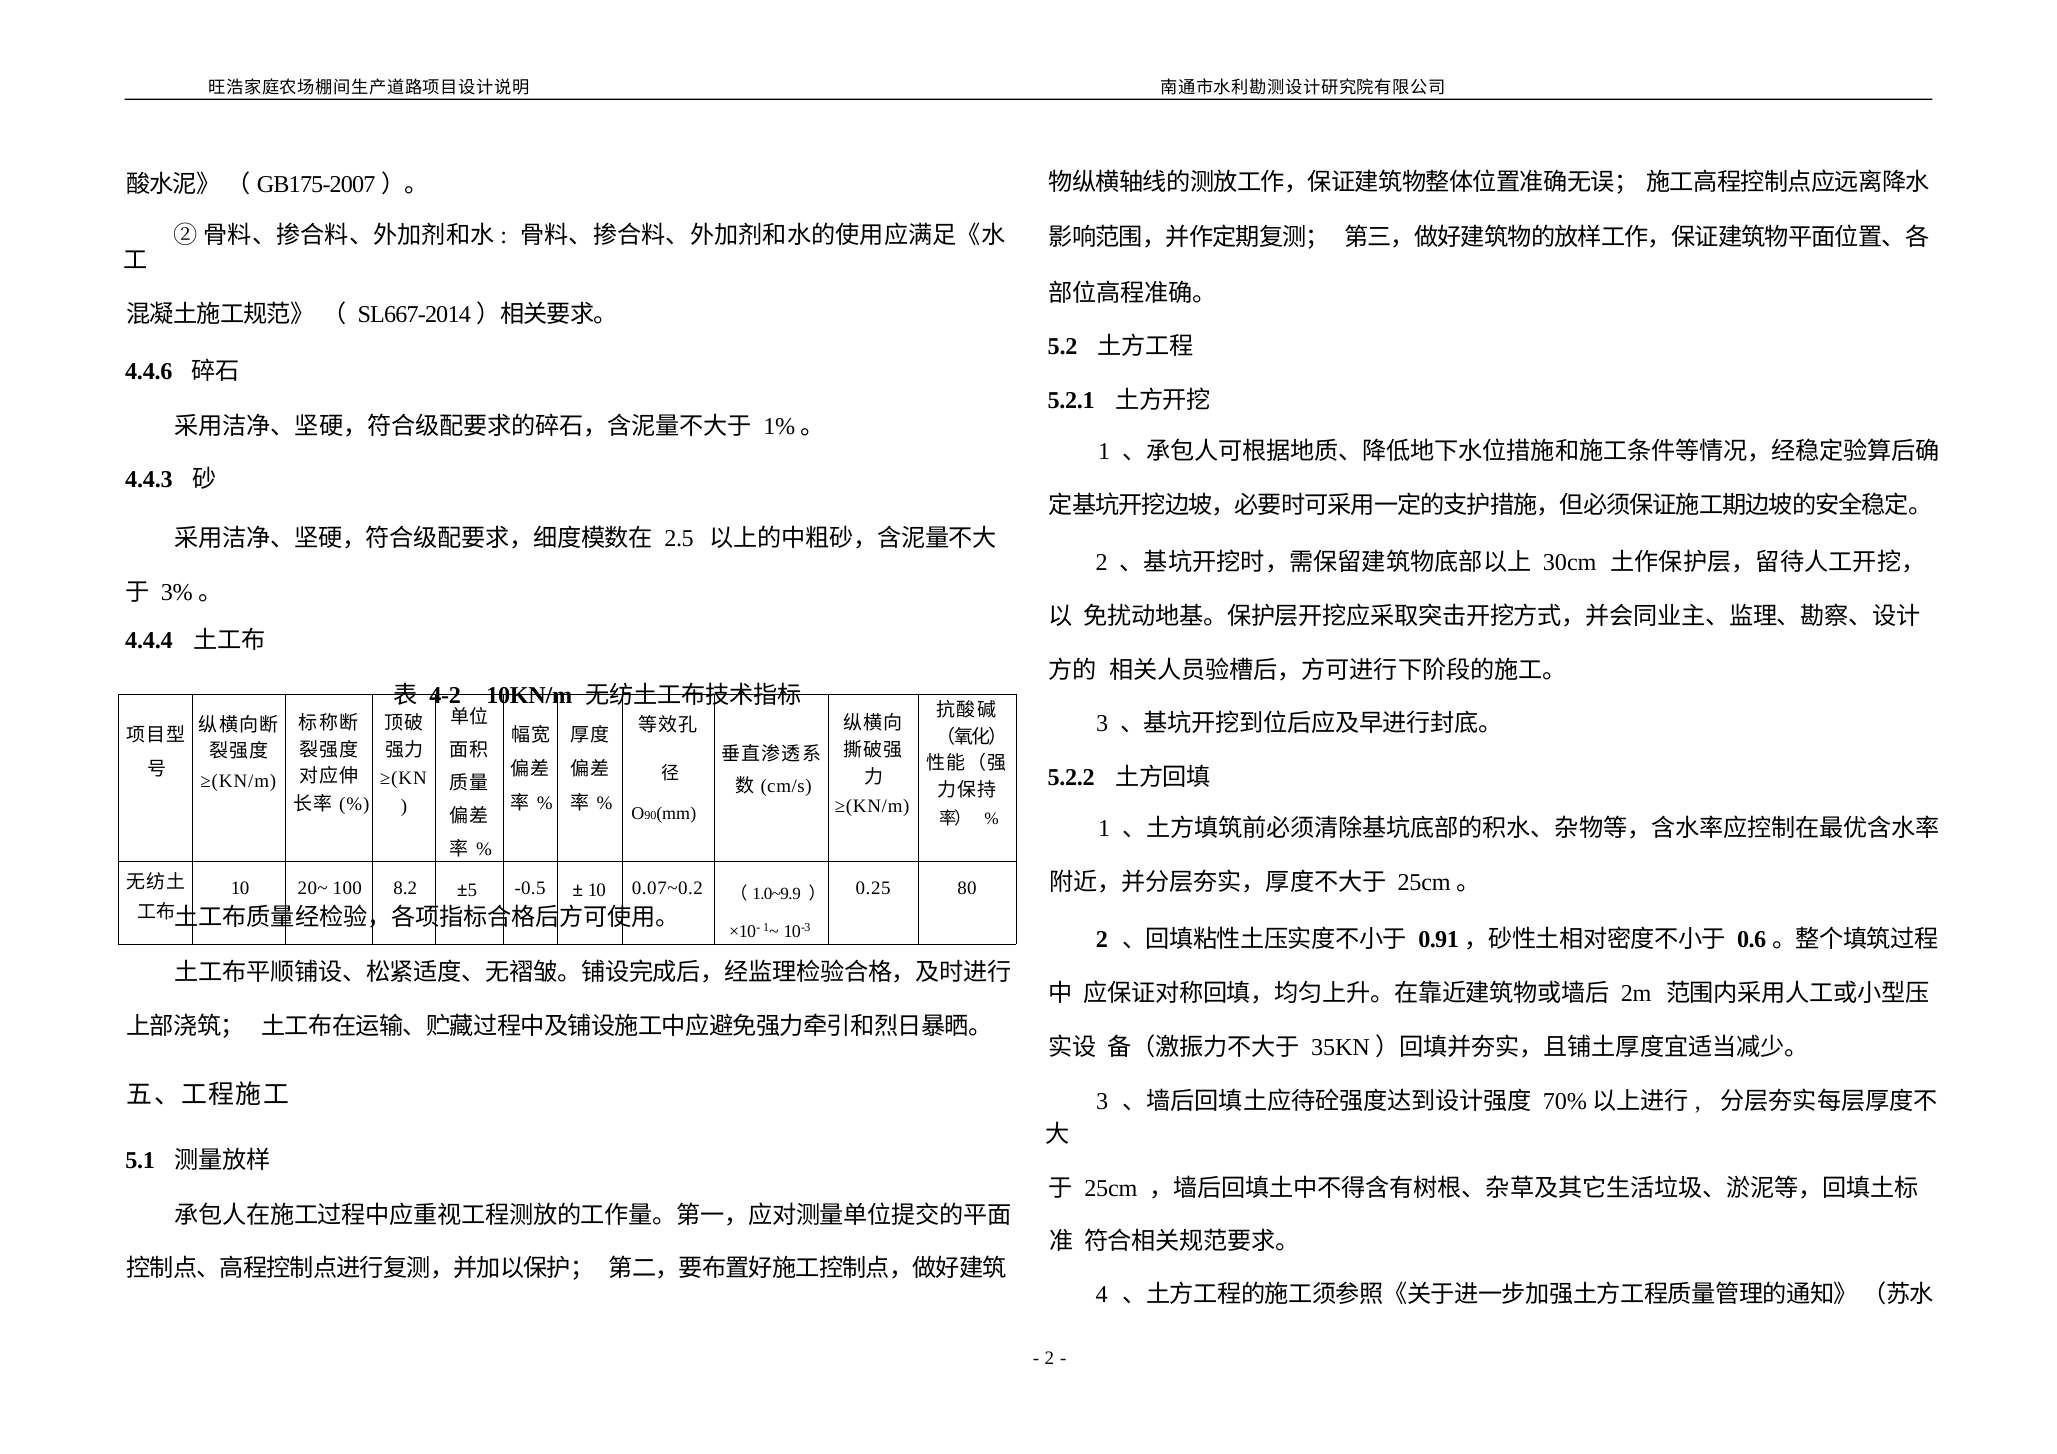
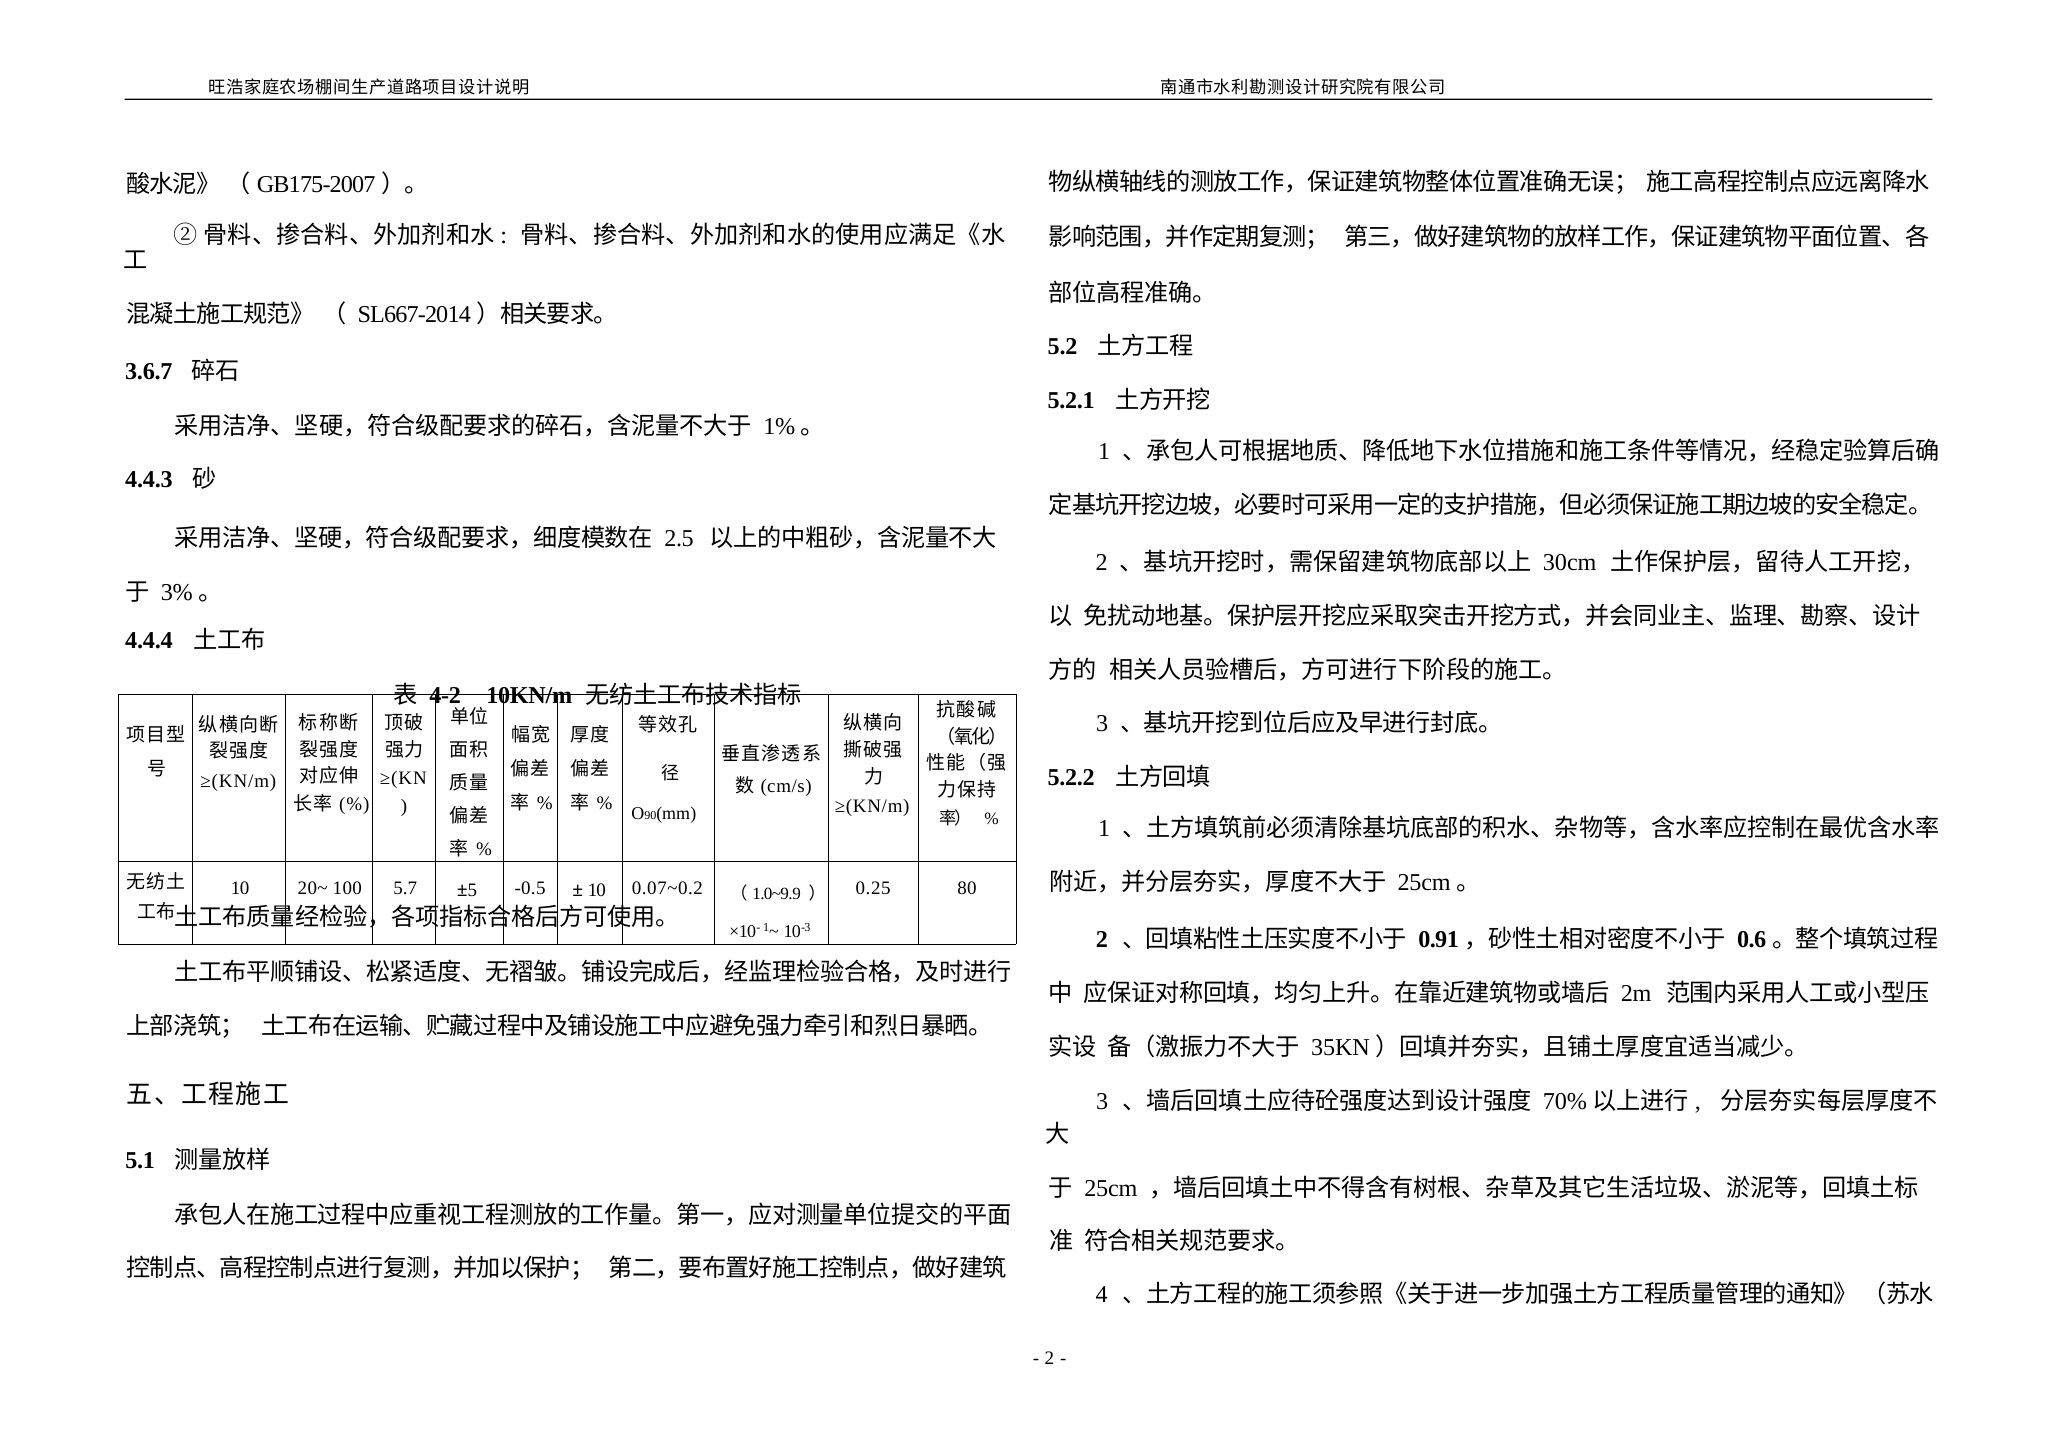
4.4.6: 4.4.6 -> 3.6.7
8.2: 8.2 -> 5.7
